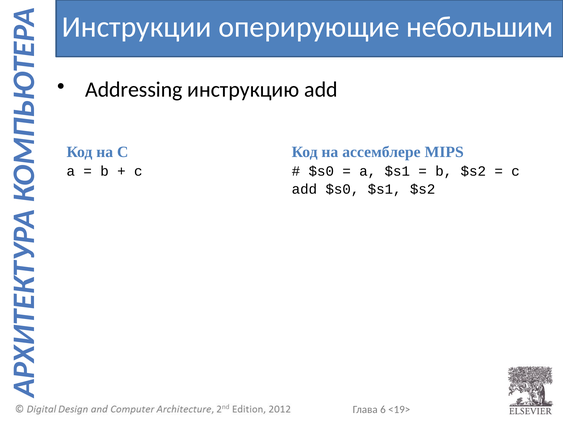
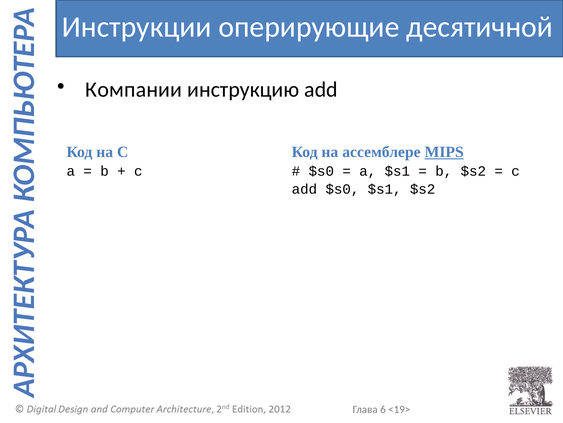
небольшим: небольшим -> десятичной
Addressing: Addressing -> Компании
MIPS underline: none -> present
